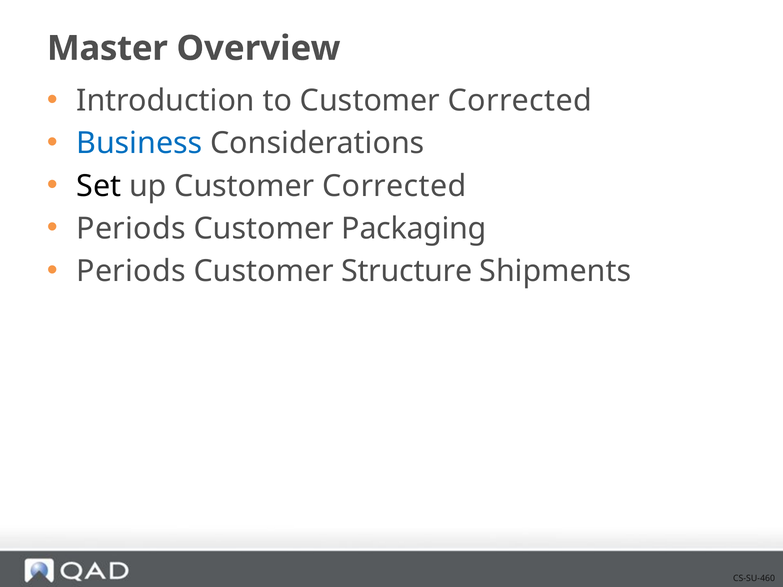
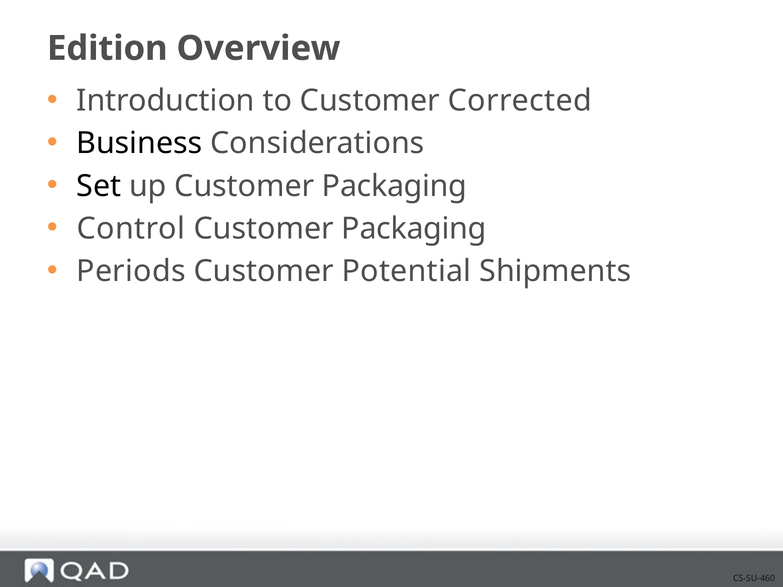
Master: Master -> Edition
Business colour: blue -> black
up Customer Corrected: Corrected -> Packaging
Periods at (131, 229): Periods -> Control
Structure: Structure -> Potential
